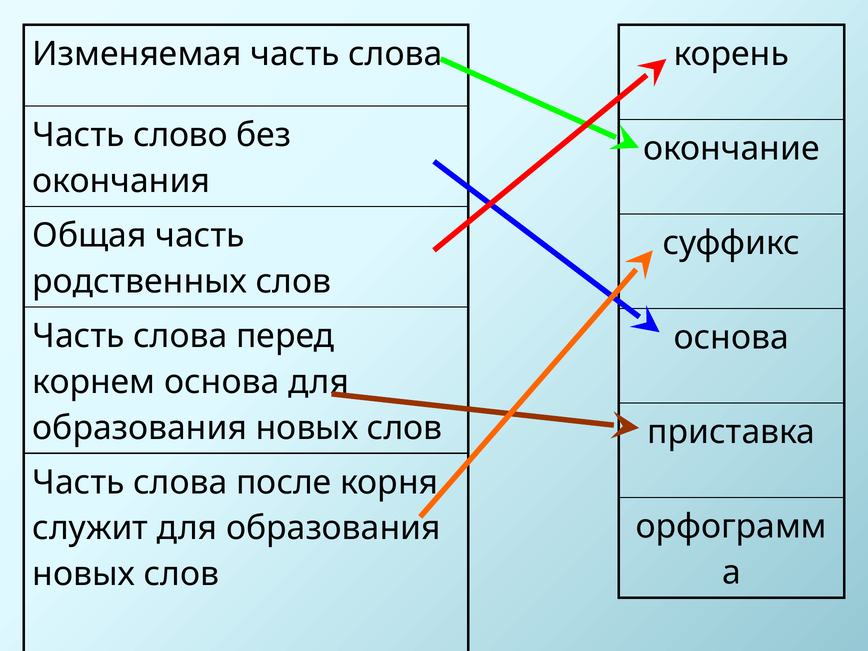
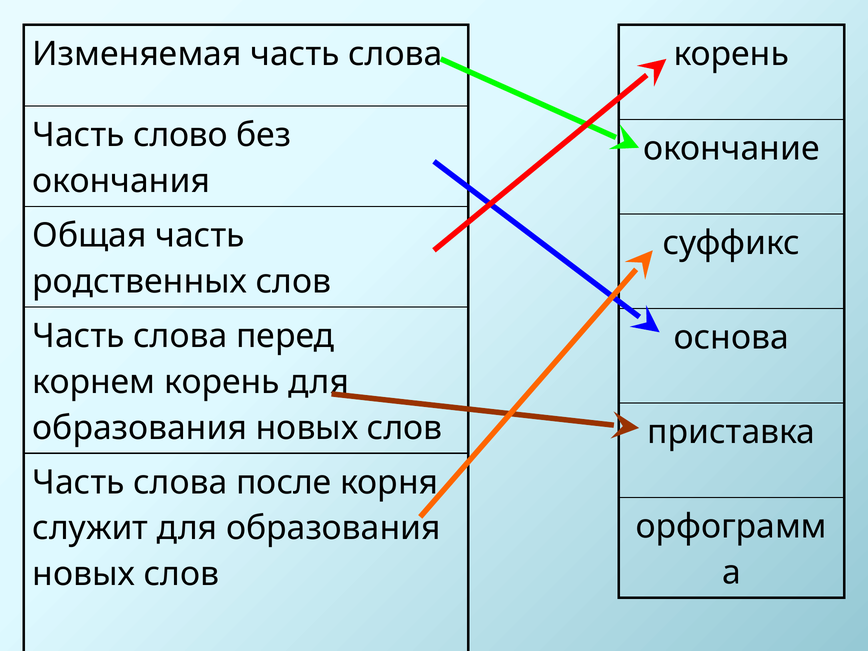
корнем основа: основа -> корень
